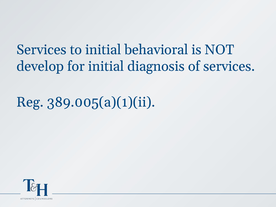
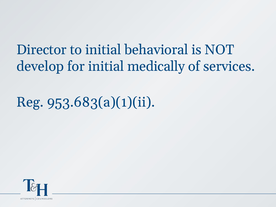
Services at (42, 50): Services -> Director
diagnosis: diagnosis -> medically
389.005(a)(1)(ii: 389.005(a)(1)(ii -> 953.683(a)(1)(ii
